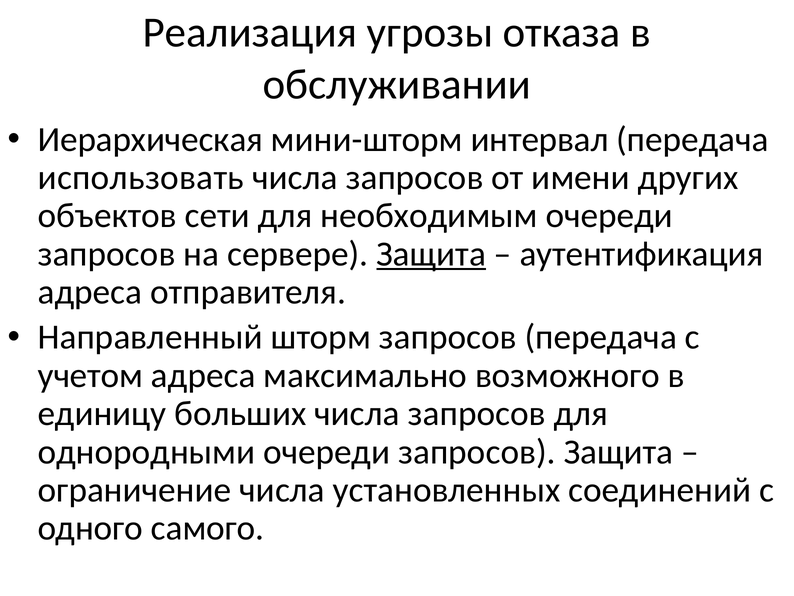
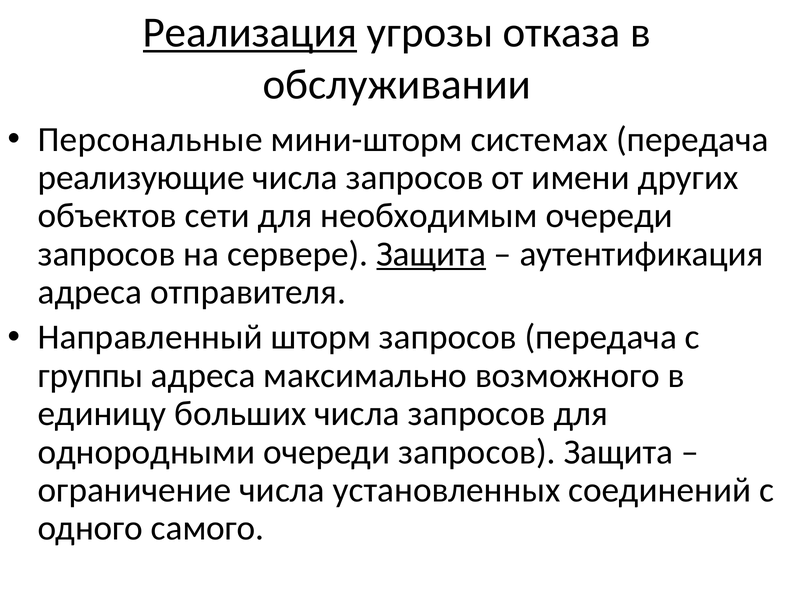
Реализация underline: none -> present
Иерархическая: Иерархическая -> Персональные
интервал: интервал -> системах
использовать: использовать -> реализующие
учетом: учетом -> группы
